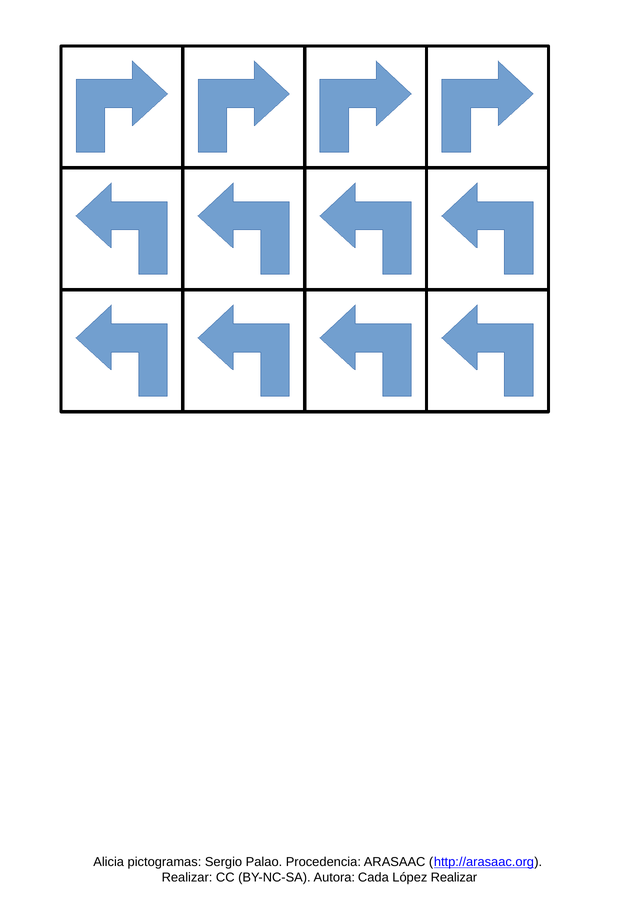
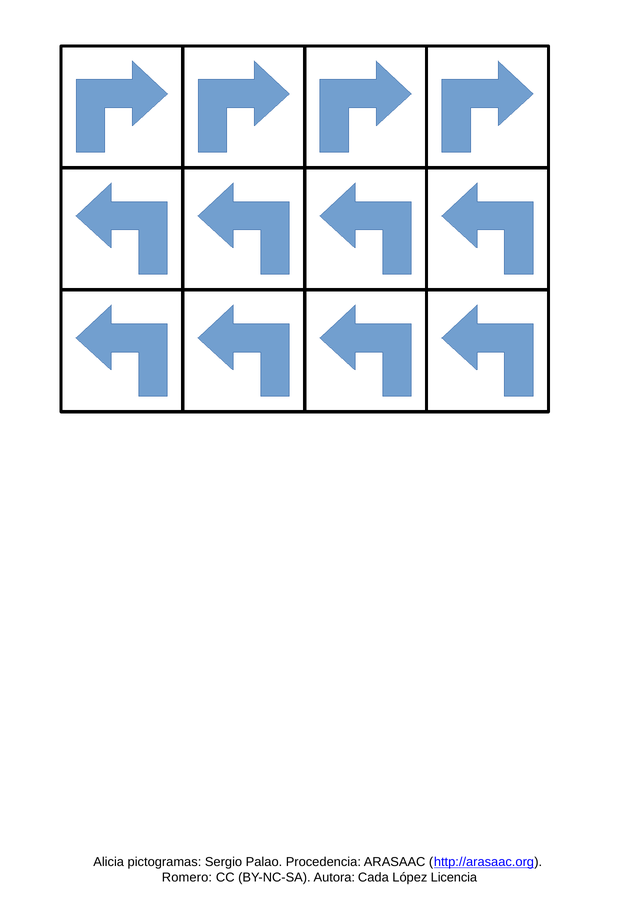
Realizar at (187, 877): Realizar -> Romero
López Realizar: Realizar -> Licencia
